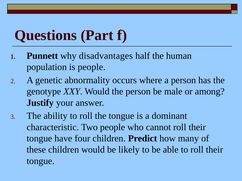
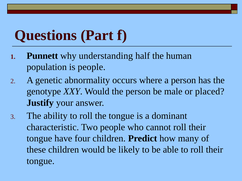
disadvantages: disadvantages -> understanding
among: among -> placed
